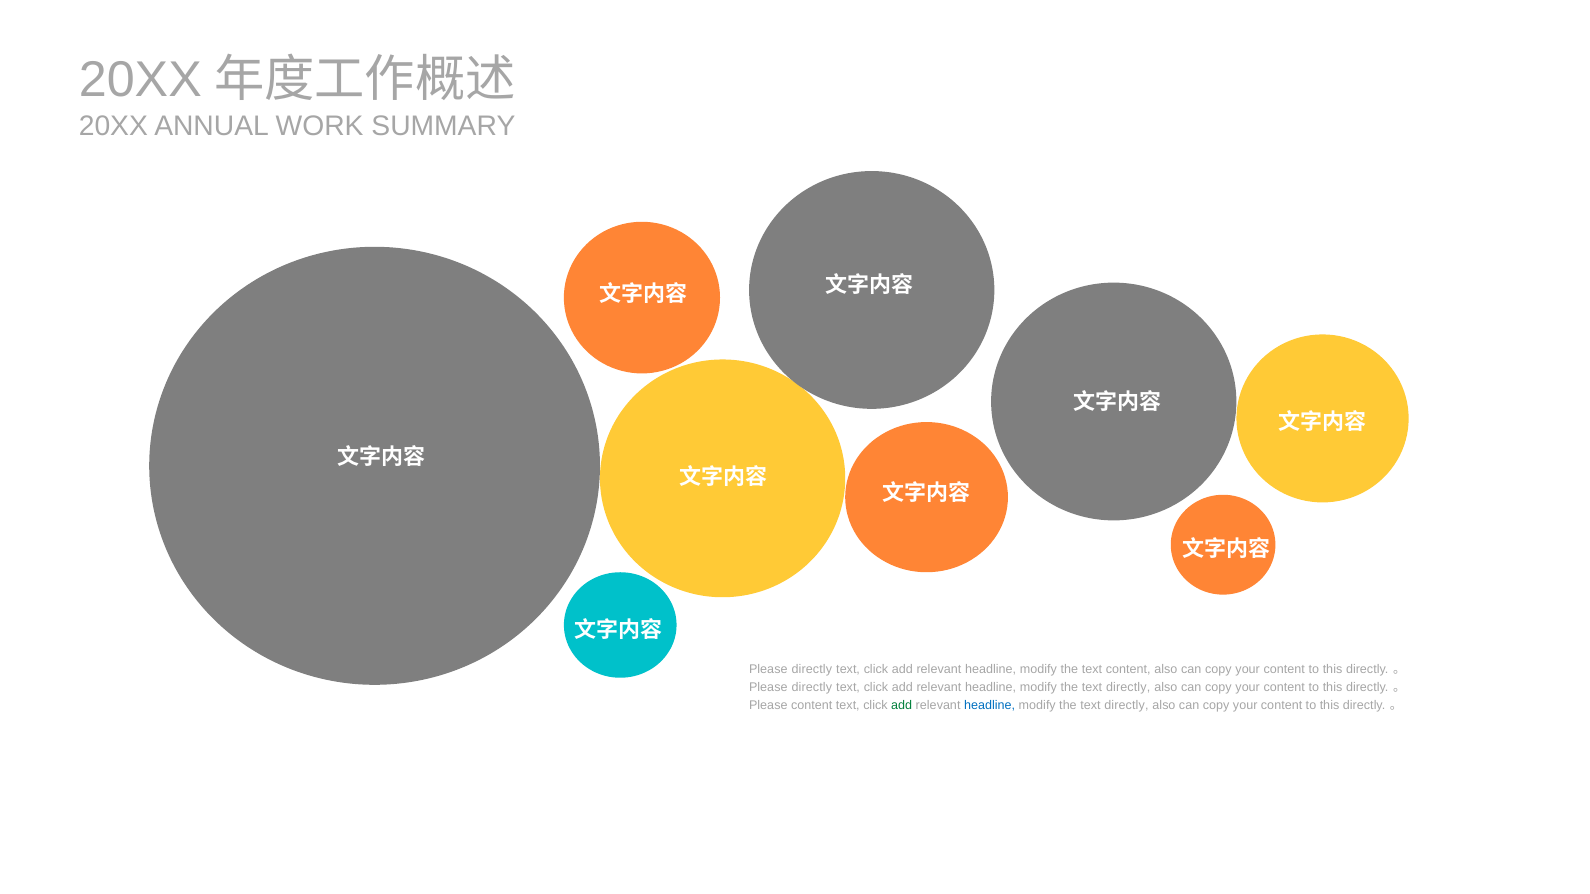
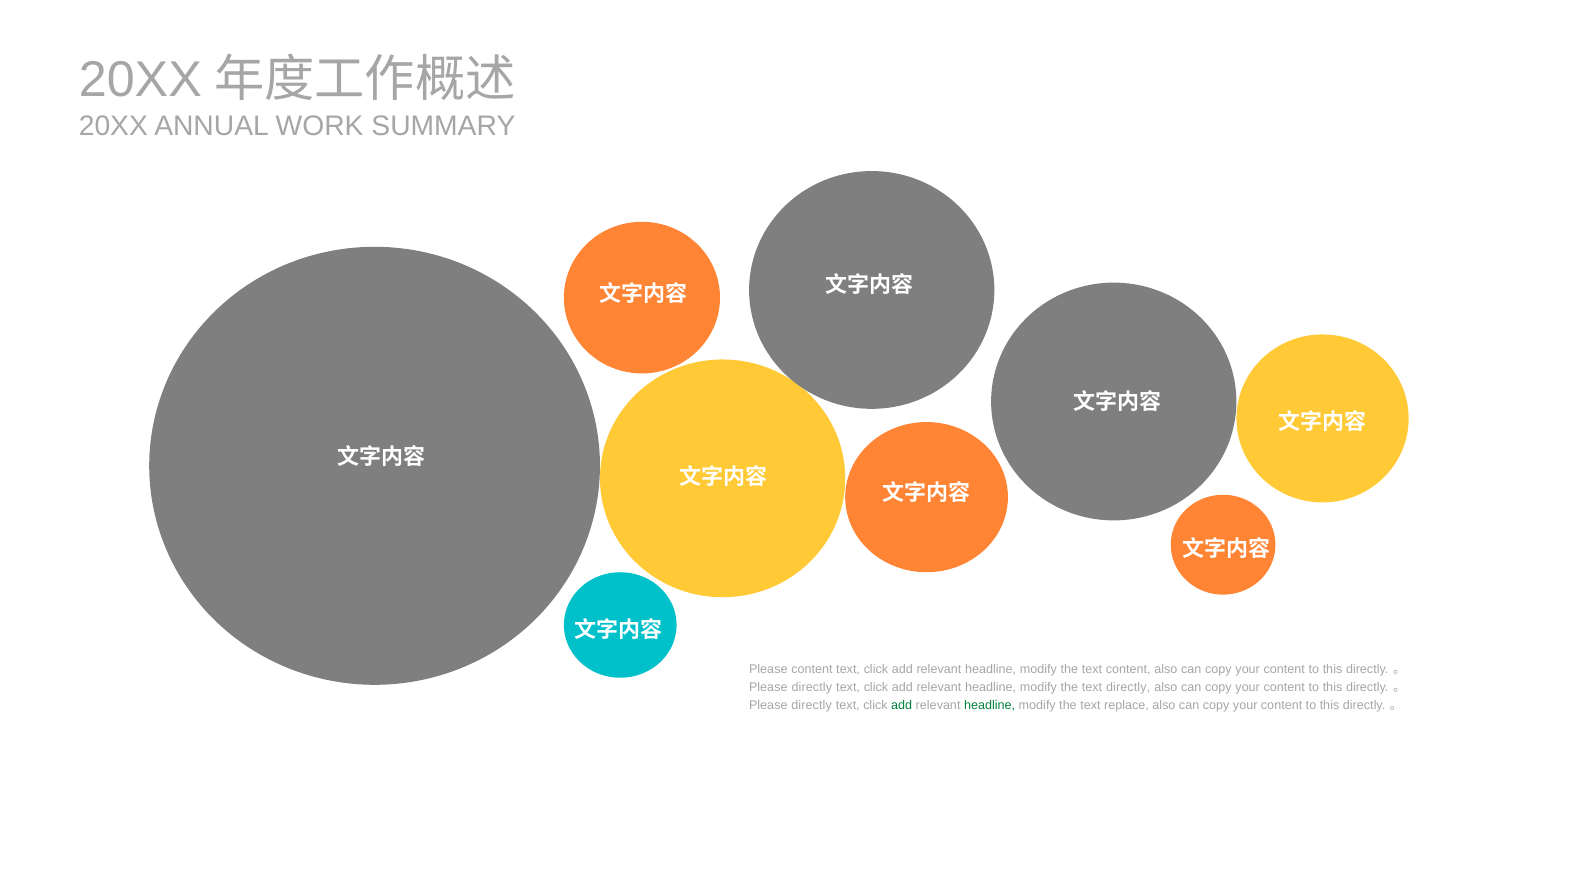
directly at (812, 669): directly -> content
content at (812, 705): content -> directly
headline at (990, 705) colour: blue -> green
directly at (1126, 705): directly -> replace
